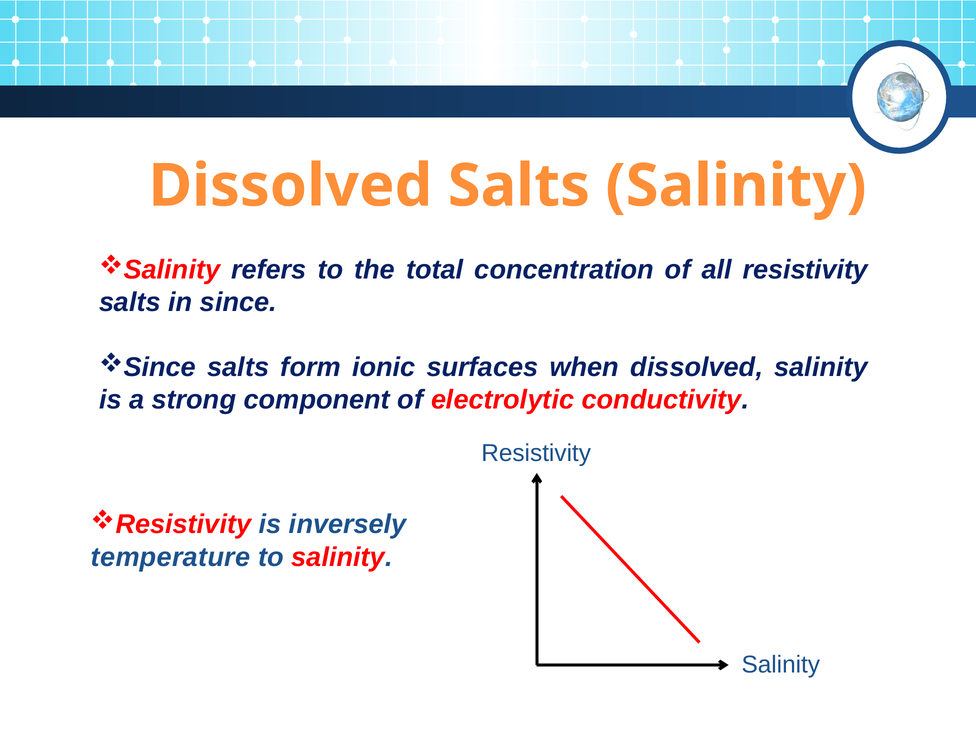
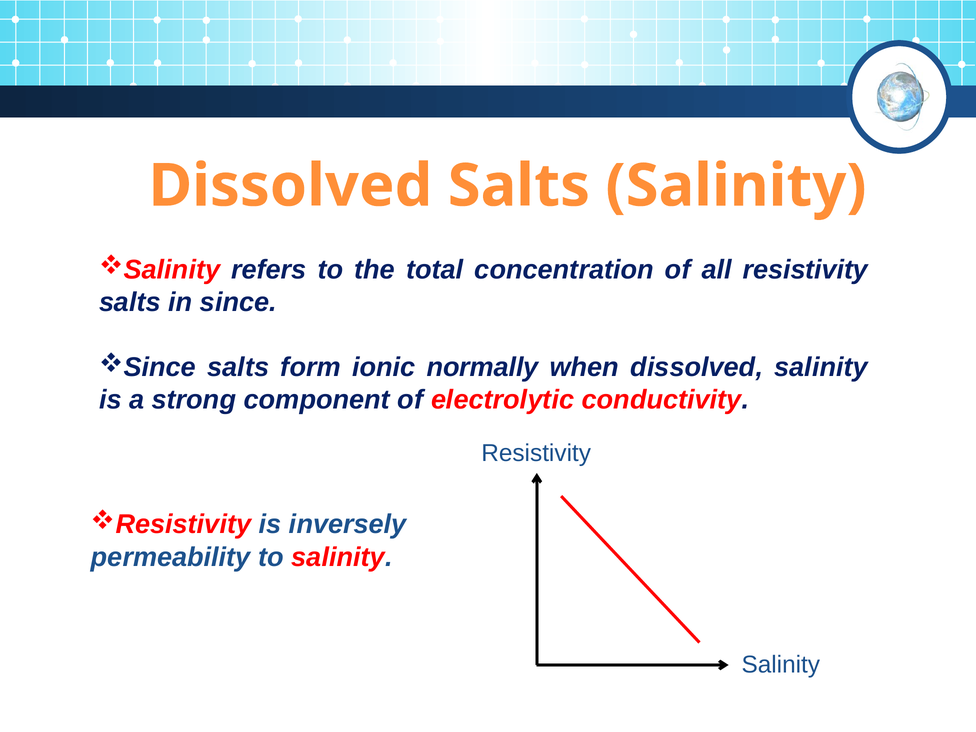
surfaces: surfaces -> normally
temperature: temperature -> permeability
